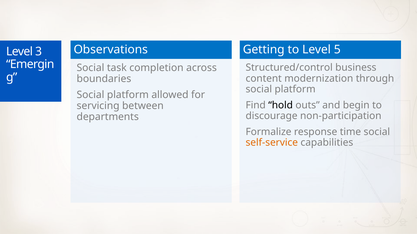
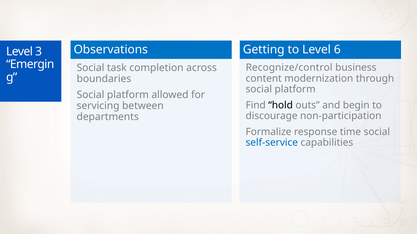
5: 5 -> 6
Structured/control: Structured/control -> Recognize/control
self-service colour: orange -> blue
